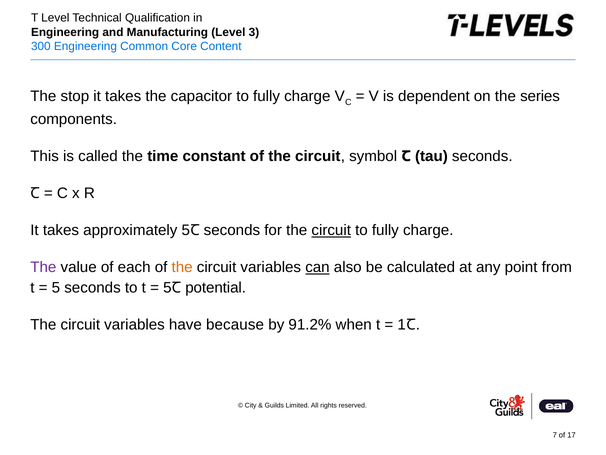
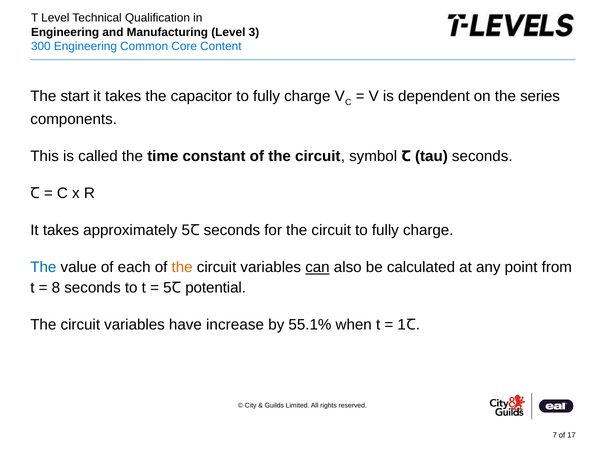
stop: stop -> start
circuit at (331, 230) underline: present -> none
The at (43, 267) colour: purple -> blue
5 at (56, 287): 5 -> 8
because: because -> increase
91.2%: 91.2% -> 55.1%
